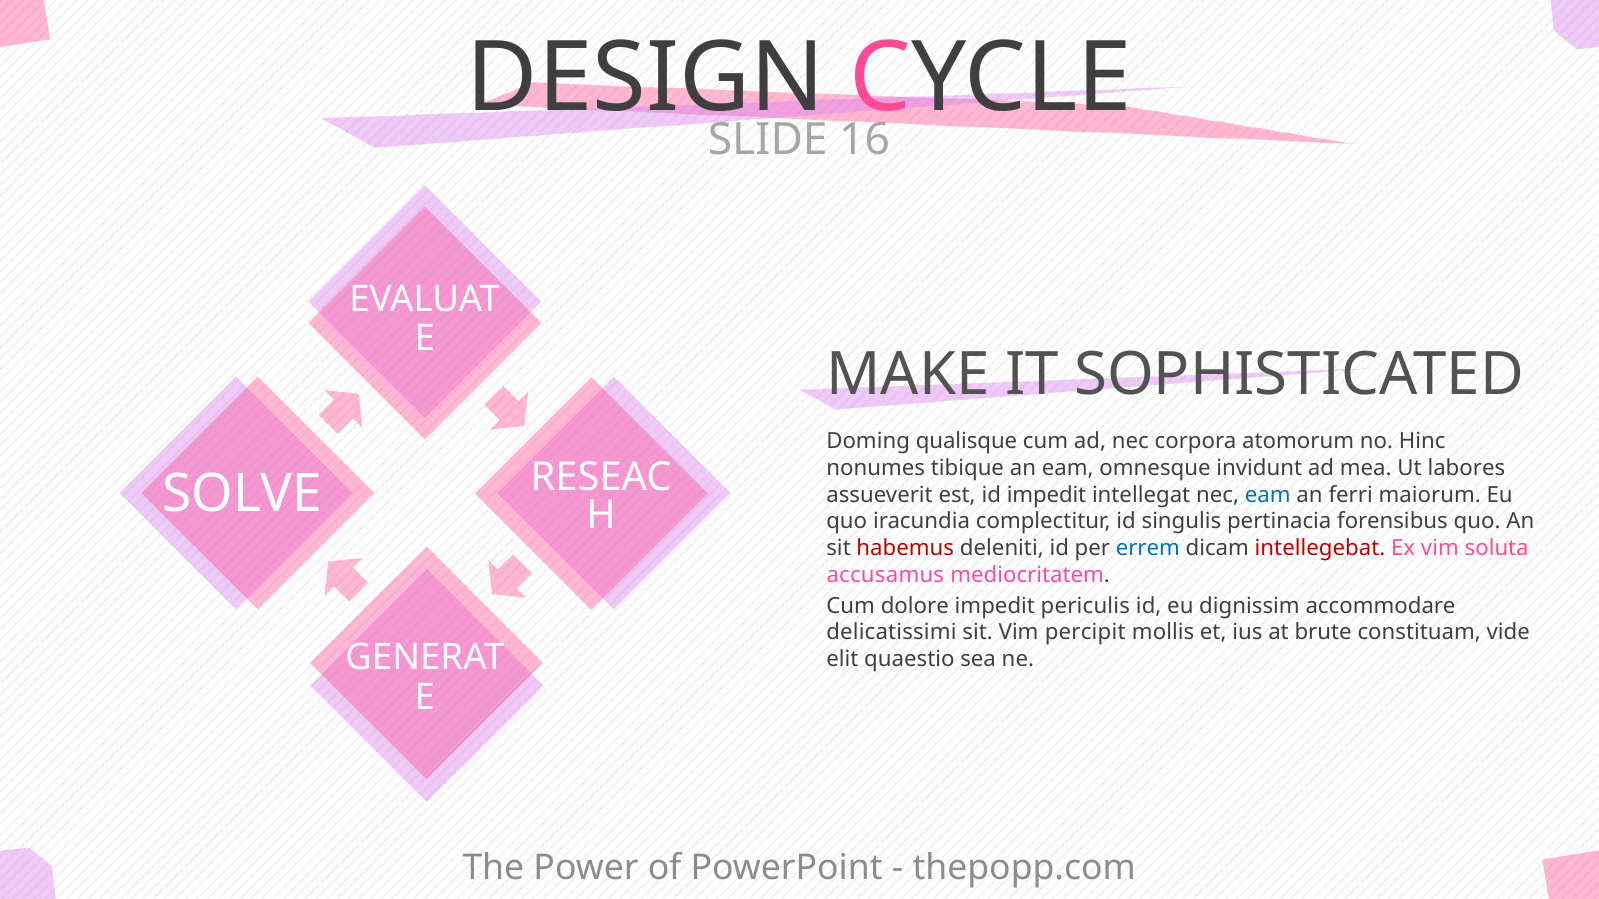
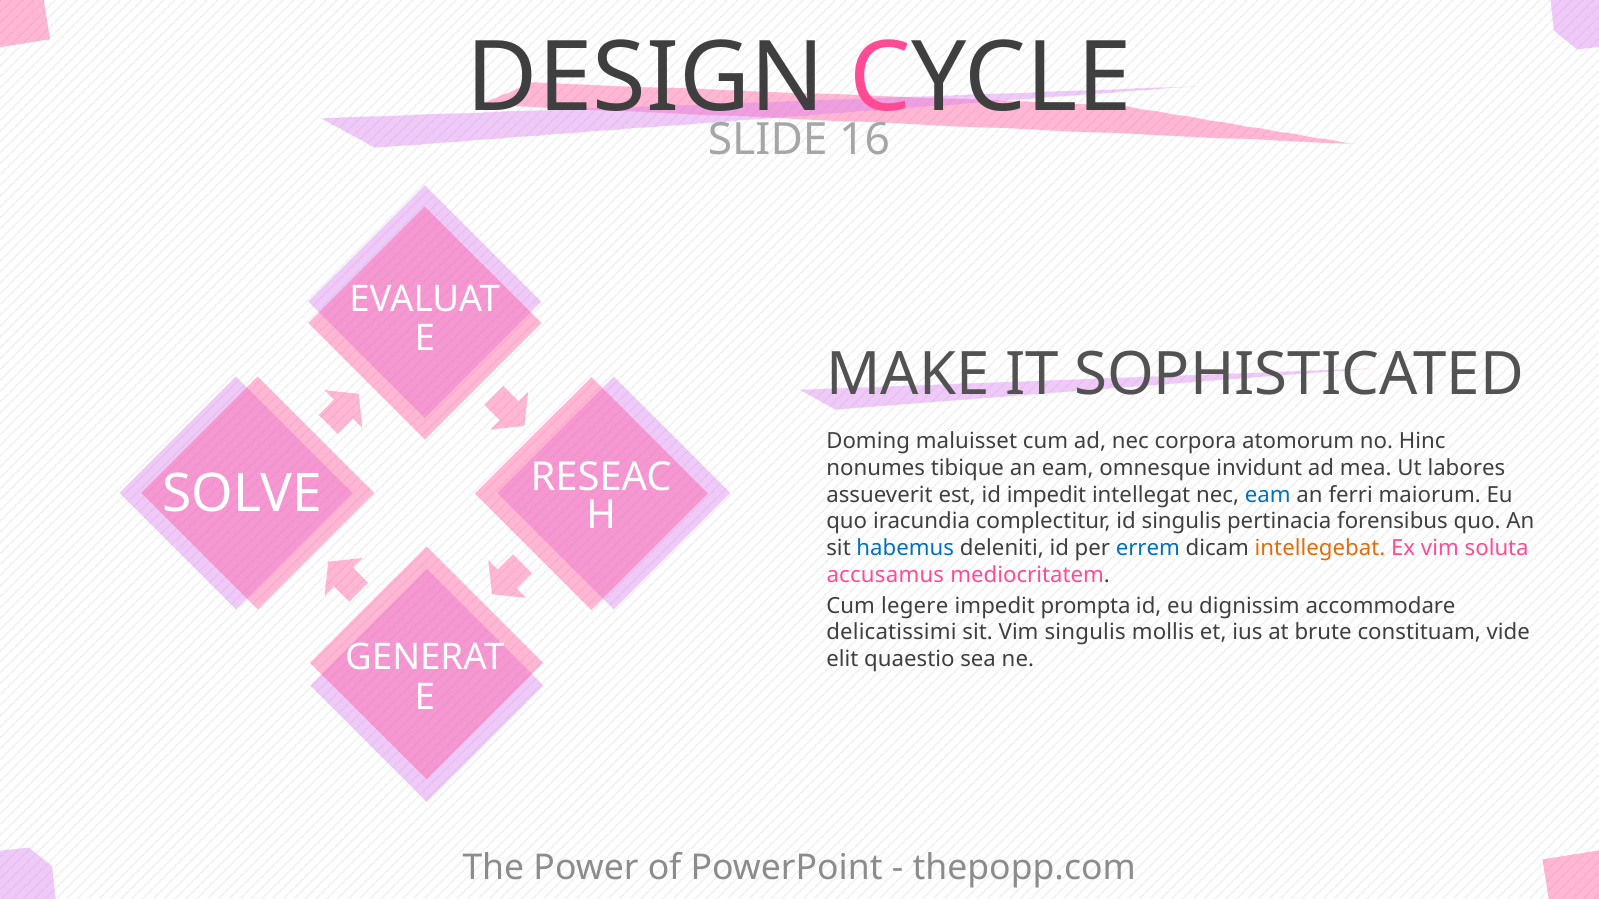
qualisque: qualisque -> maluisset
habemus colour: red -> blue
intellegebat colour: red -> orange
dolore: dolore -> legere
periculis: periculis -> prompta
Vim percipit: percipit -> singulis
